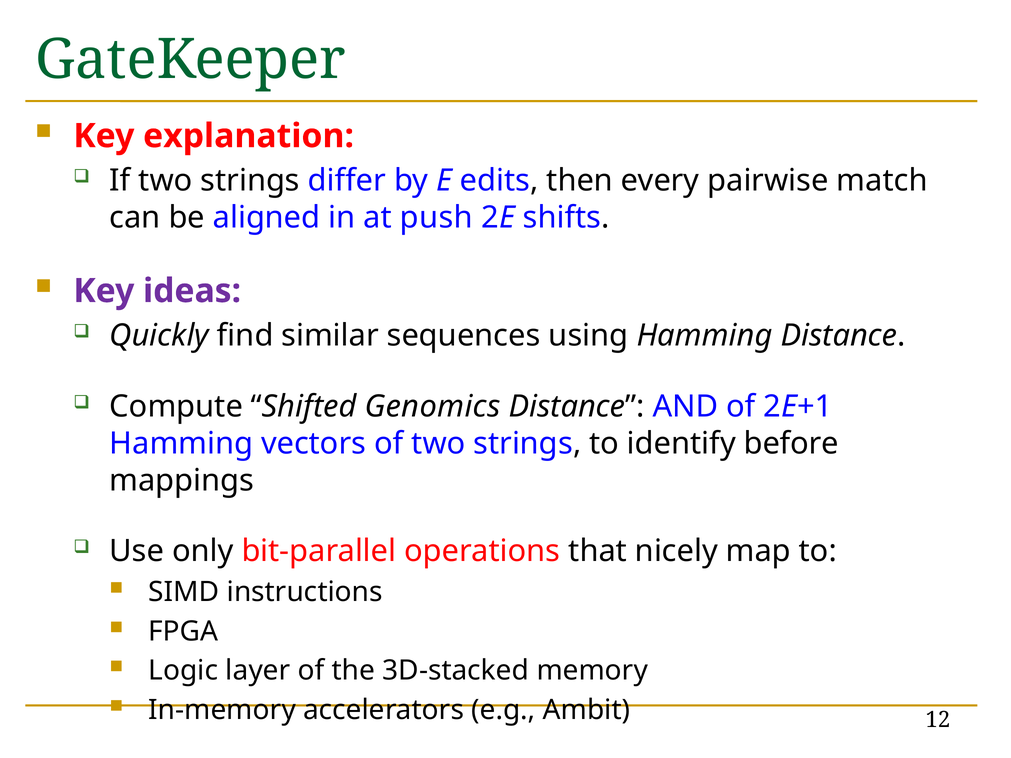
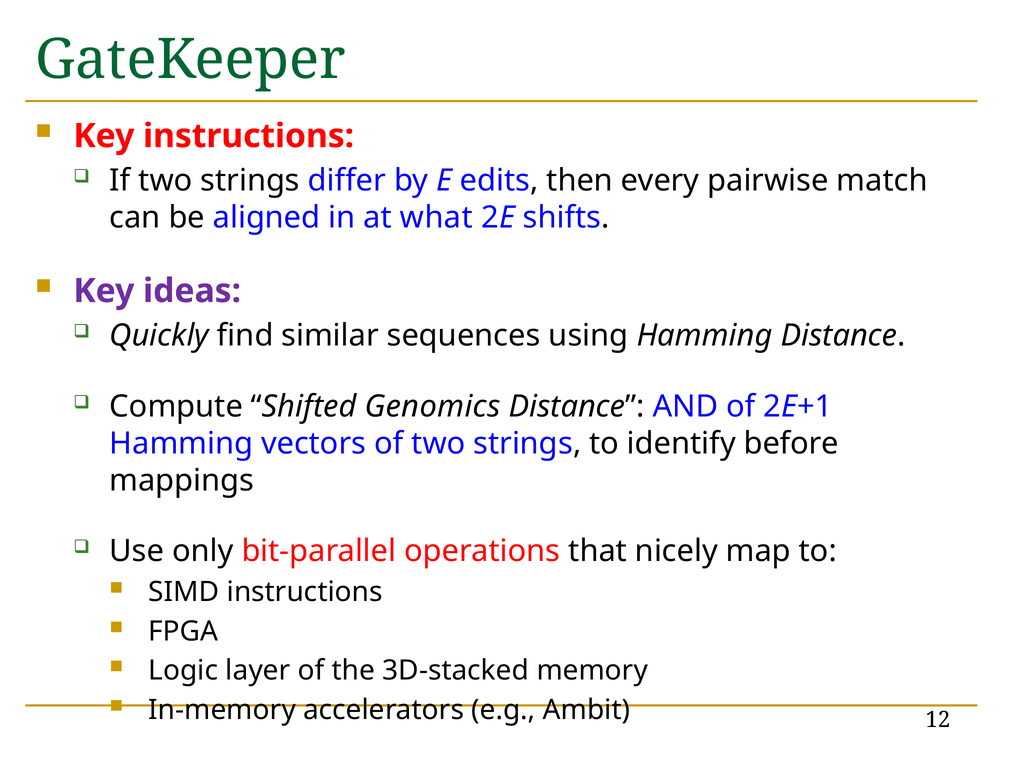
Key explanation: explanation -> instructions
push: push -> what
